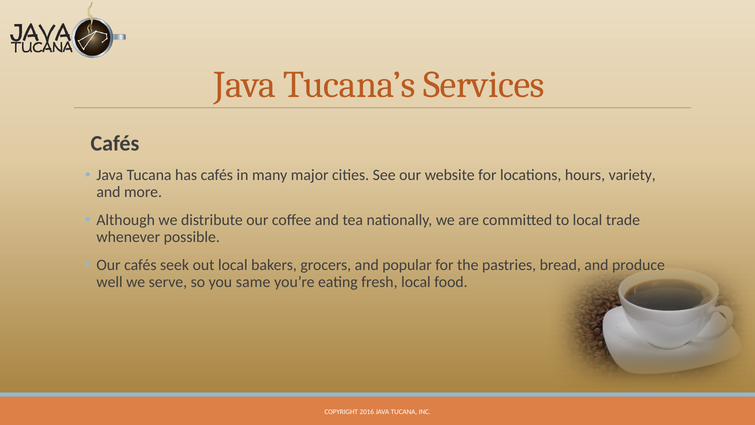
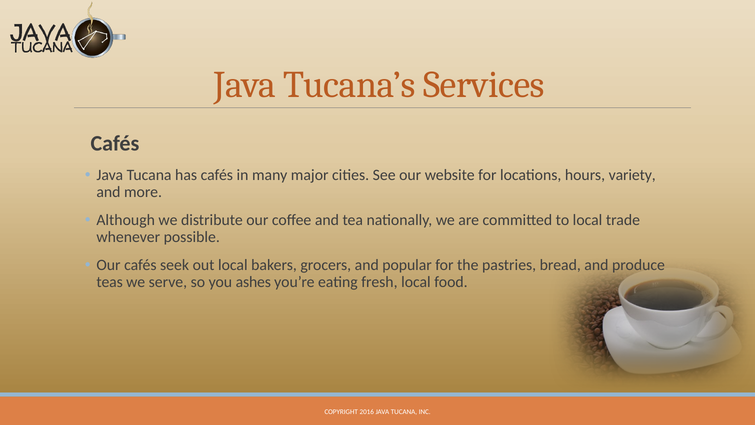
well: well -> teas
same: same -> ashes
